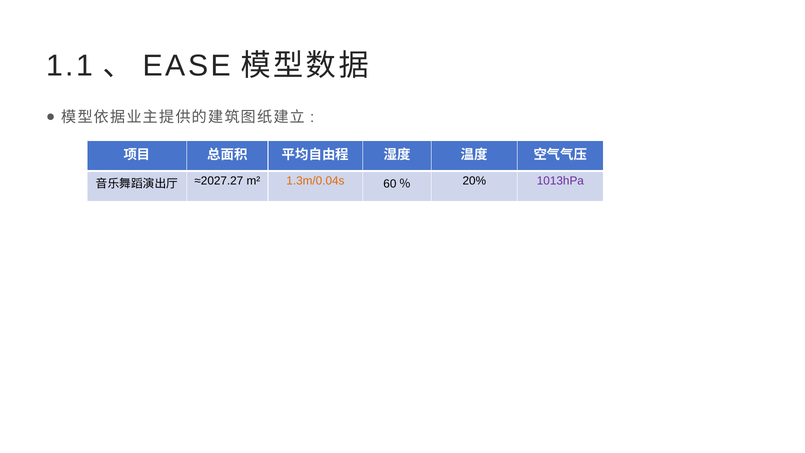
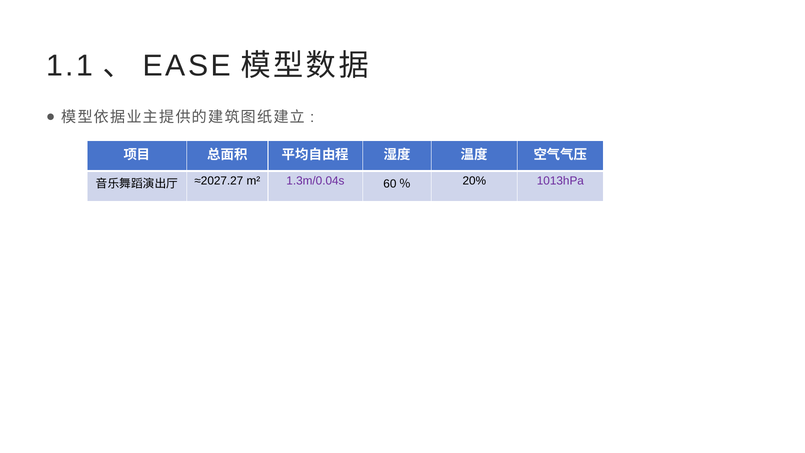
1.3m/0.04s colour: orange -> purple
